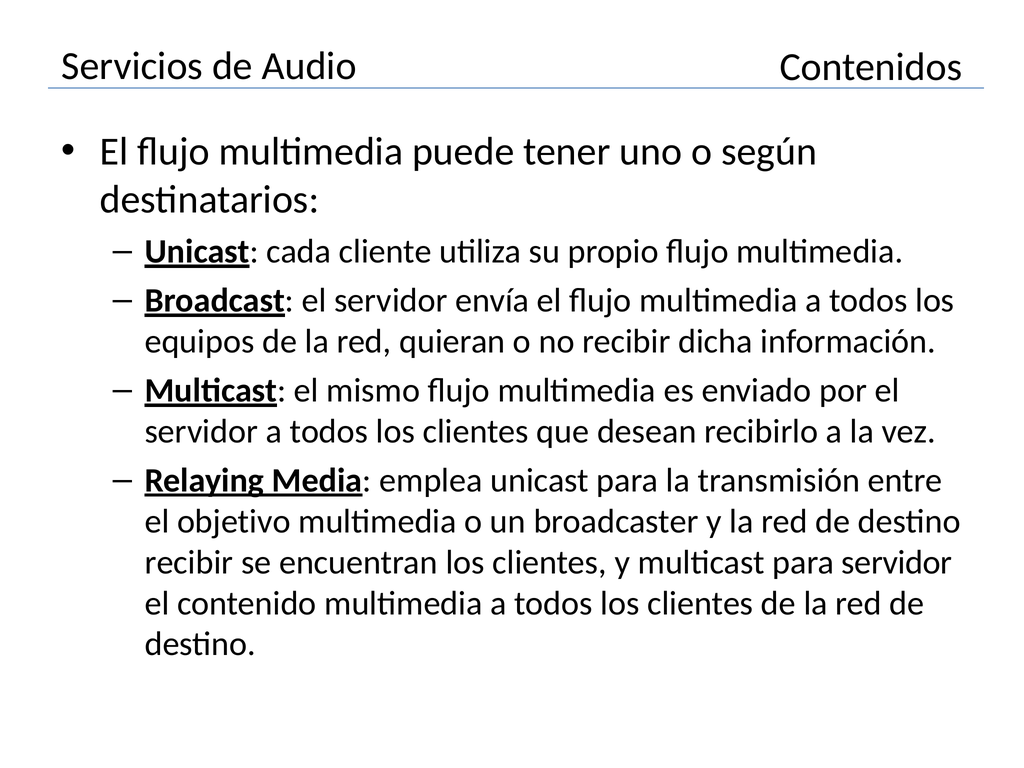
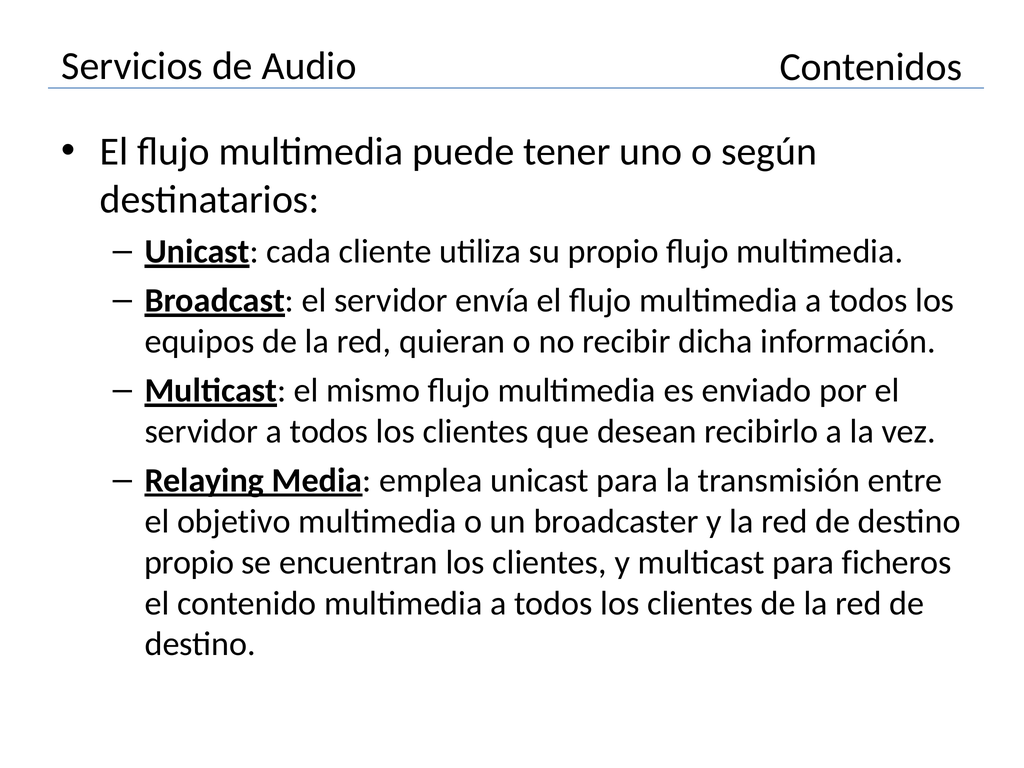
recibir at (189, 562): recibir -> propio
para servidor: servidor -> ficheros
